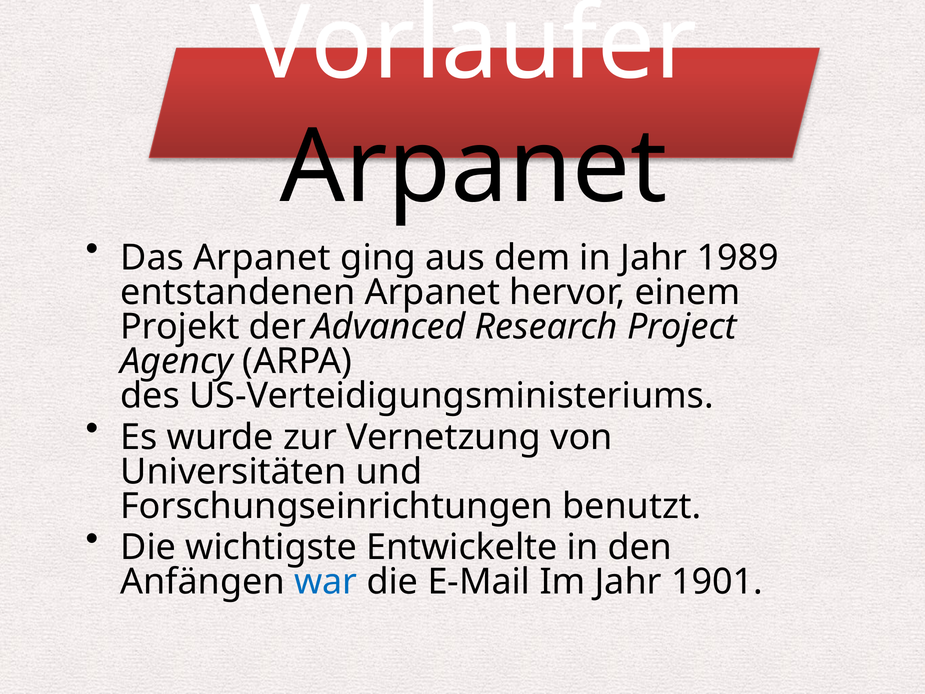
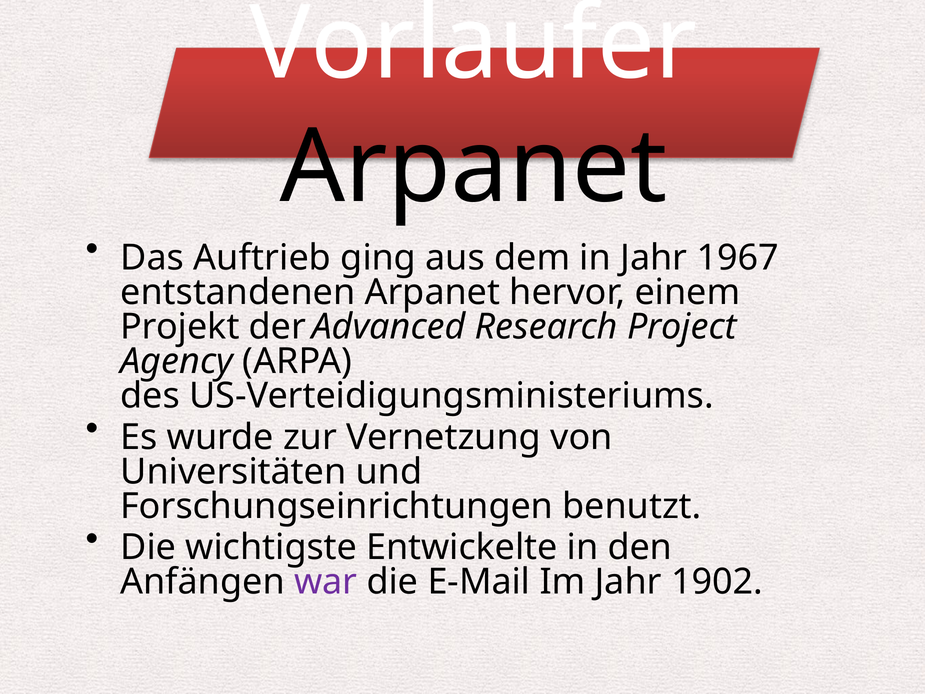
Das Arpanet: Arpanet -> Auftrieb
1989: 1989 -> 1967
war colour: blue -> purple
1901: 1901 -> 1902
